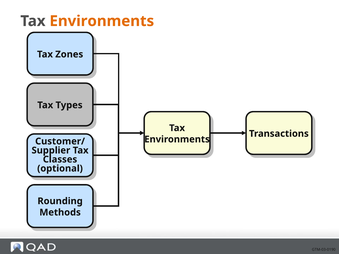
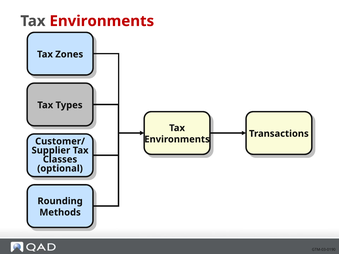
Environments at (102, 21) colour: orange -> red
